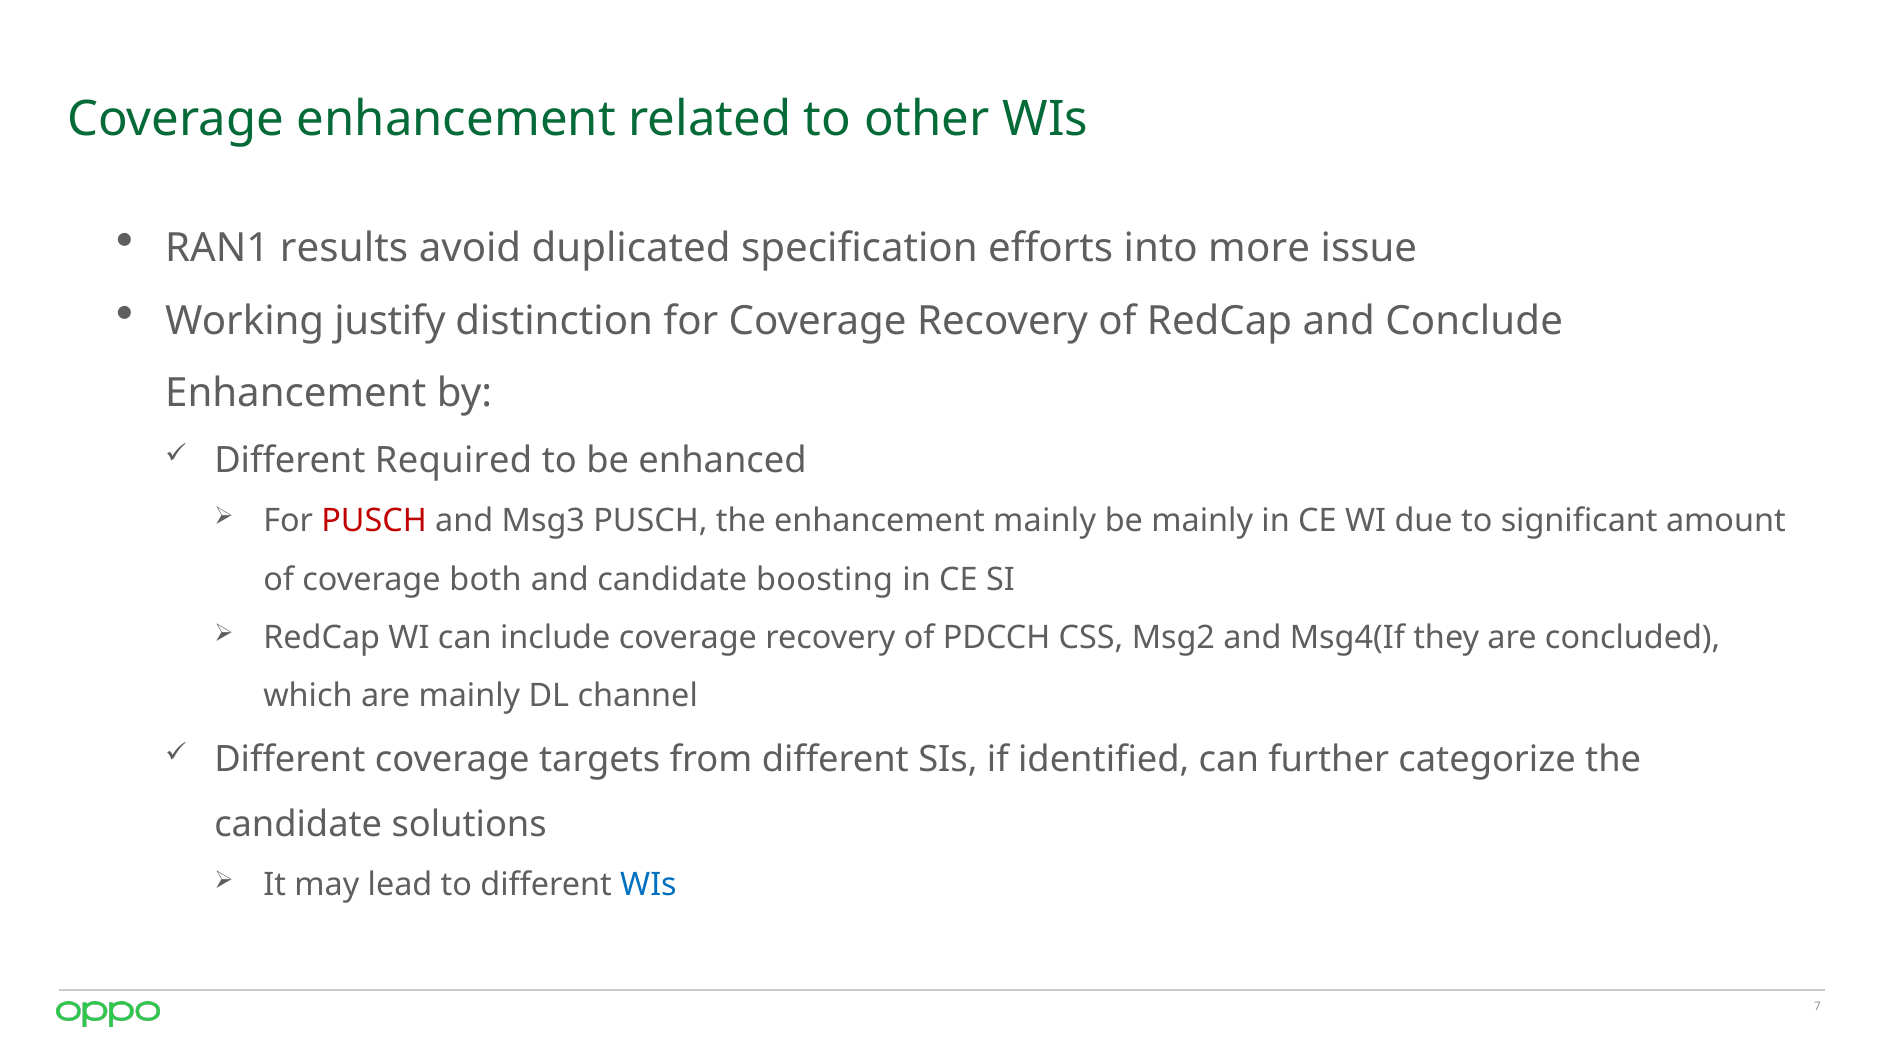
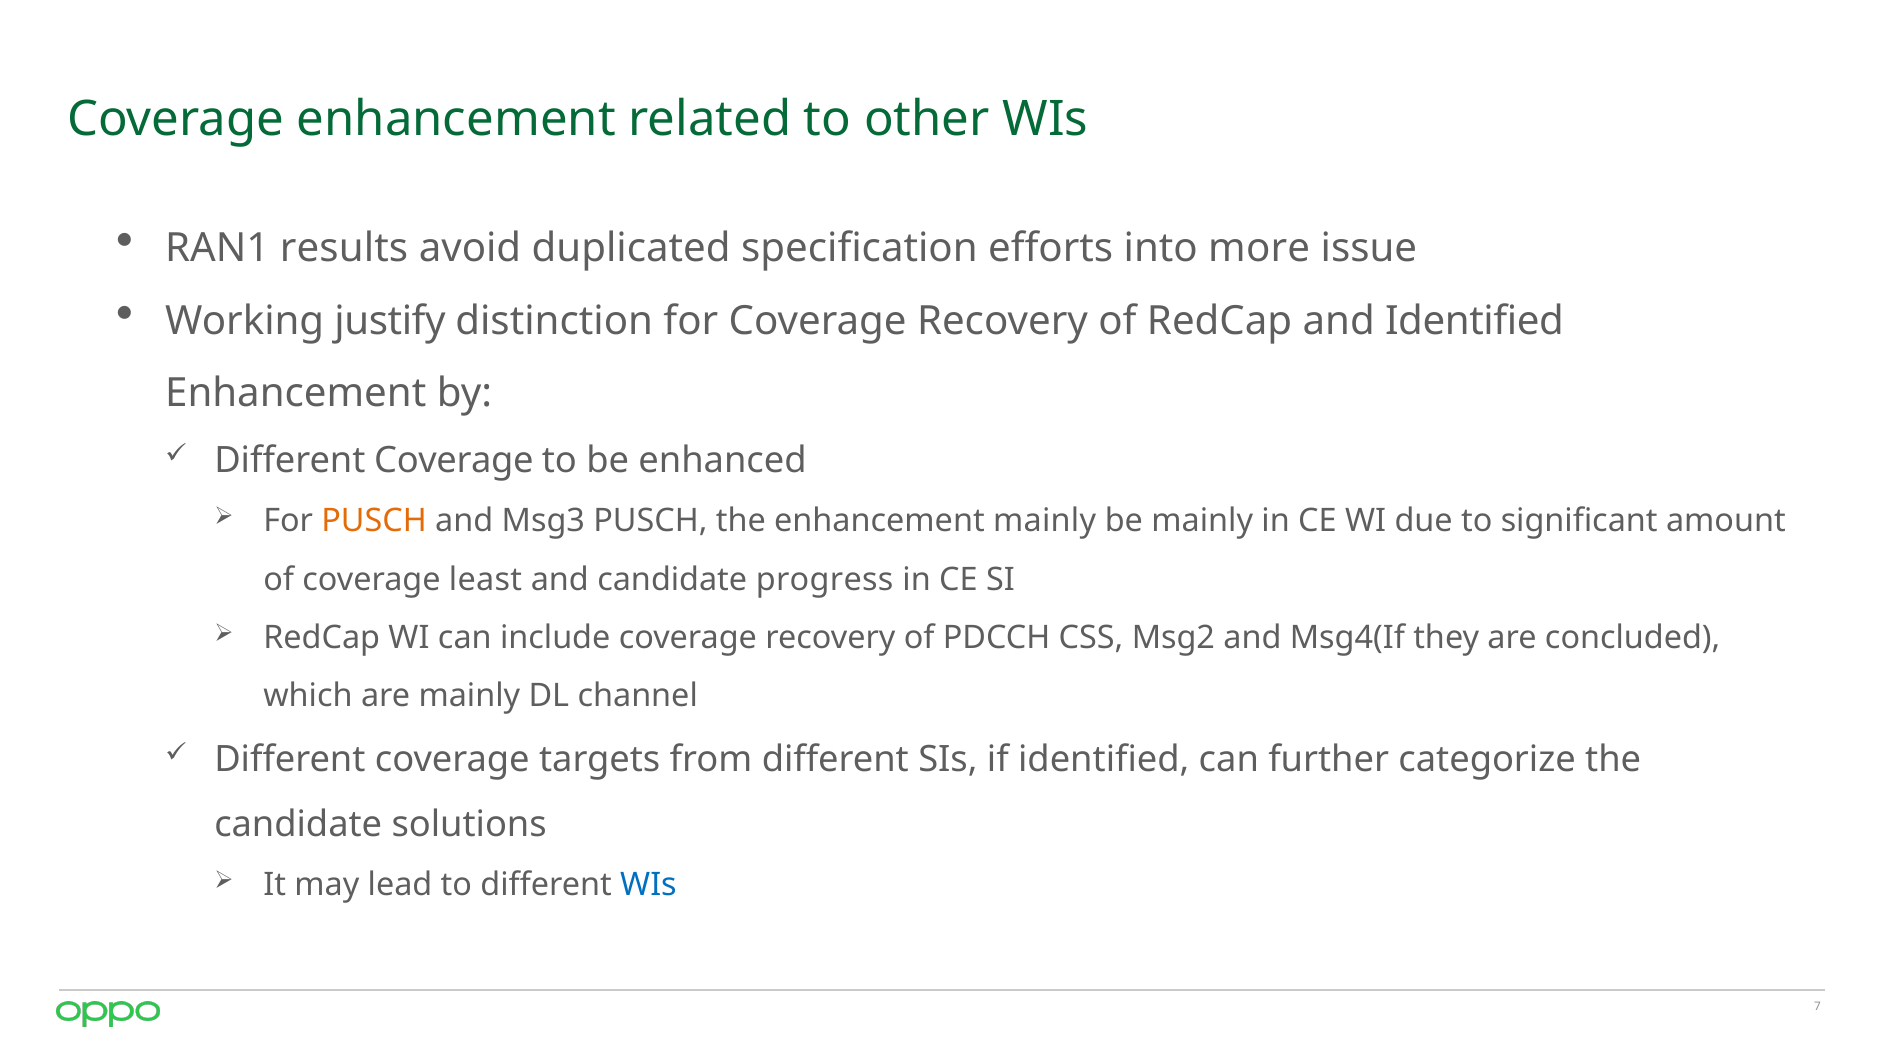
and Conclude: Conclude -> Identified
Required at (454, 461): Required -> Coverage
PUSCH at (374, 521) colour: red -> orange
both: both -> least
boosting: boosting -> progress
